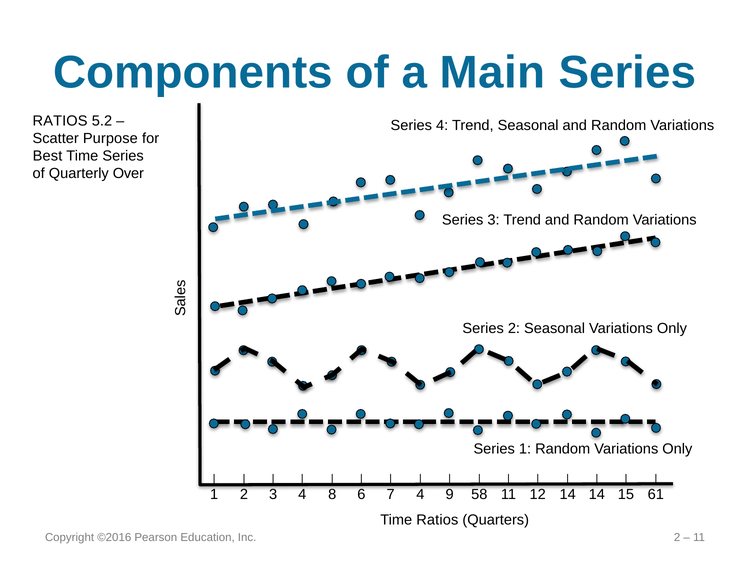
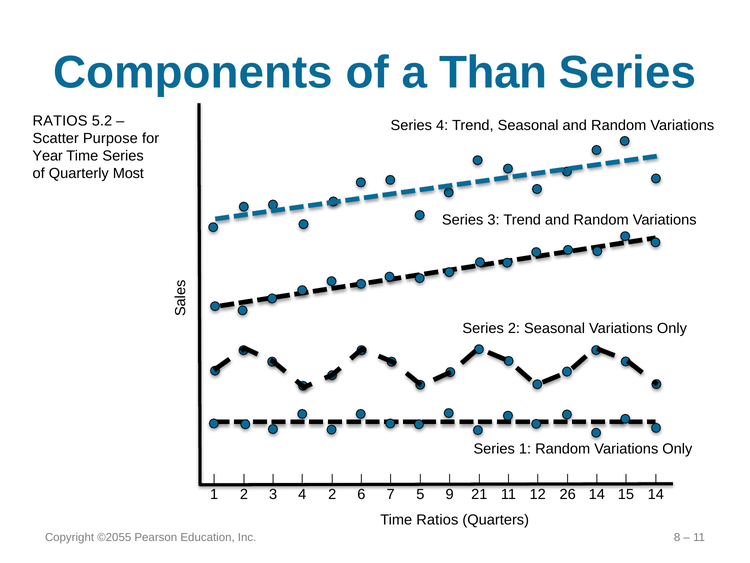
Main: Main -> Than
Best: Best -> Year
Over: Over -> Most
4 8: 8 -> 2
7 4: 4 -> 5
58: 58 -> 21
12 14: 14 -> 26
15 61: 61 -> 14
©2016: ©2016 -> ©2055
Inc 2: 2 -> 8
